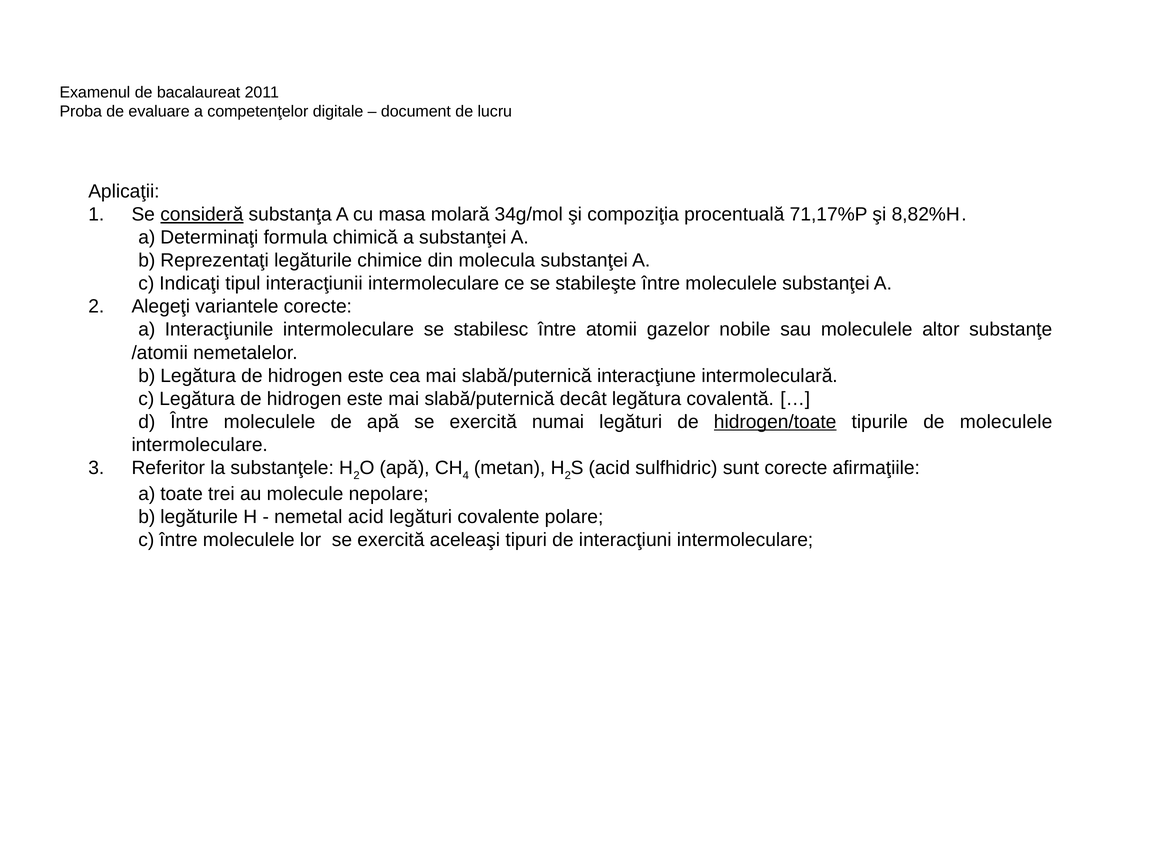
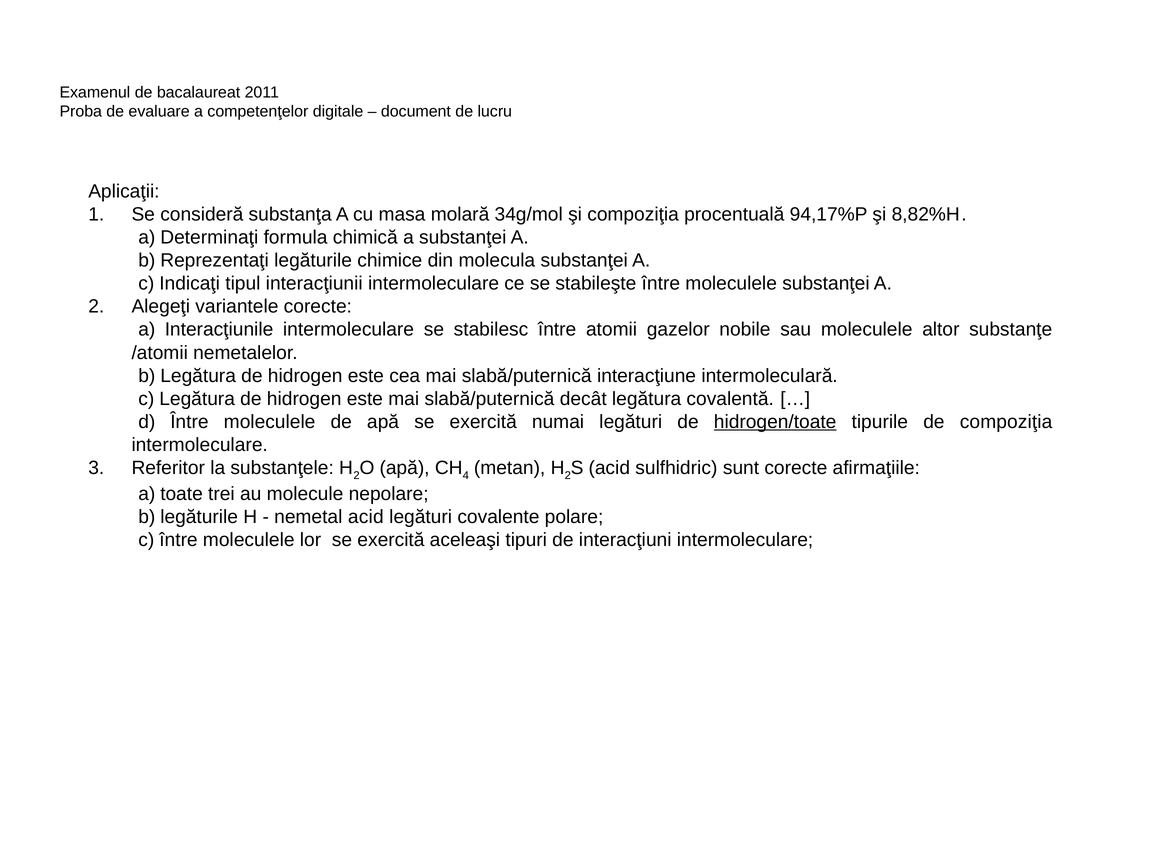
consideră underline: present -> none
71,17%P: 71,17%P -> 94,17%P
de moleculele: moleculele -> compoziţia
